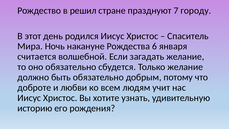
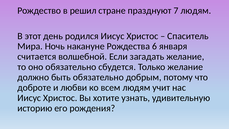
7 городу: городу -> людям
